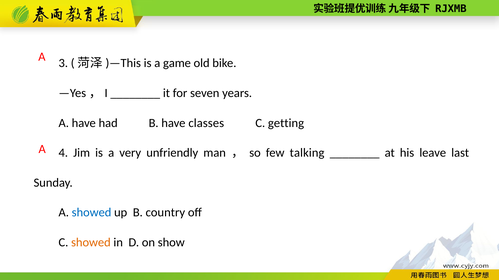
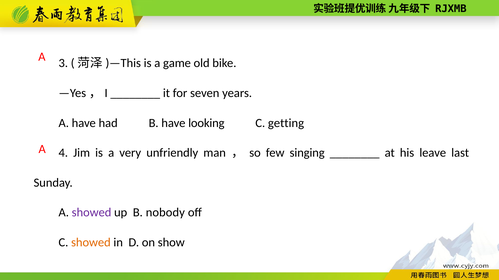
classes: classes -> looking
talking: talking -> singing
showed at (92, 213) colour: blue -> purple
country: country -> nobody
